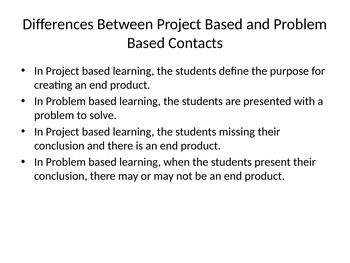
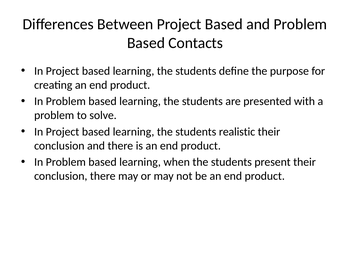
missing: missing -> realistic
